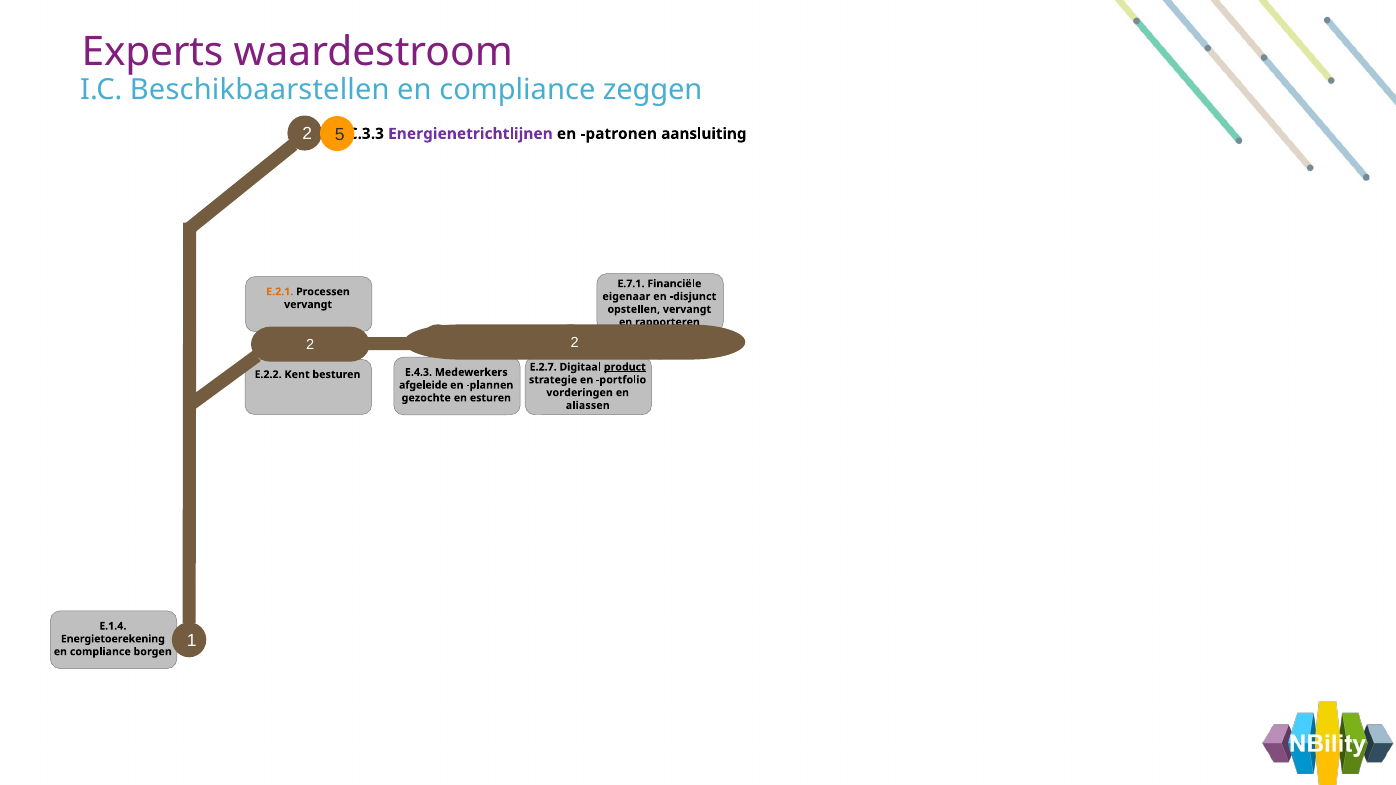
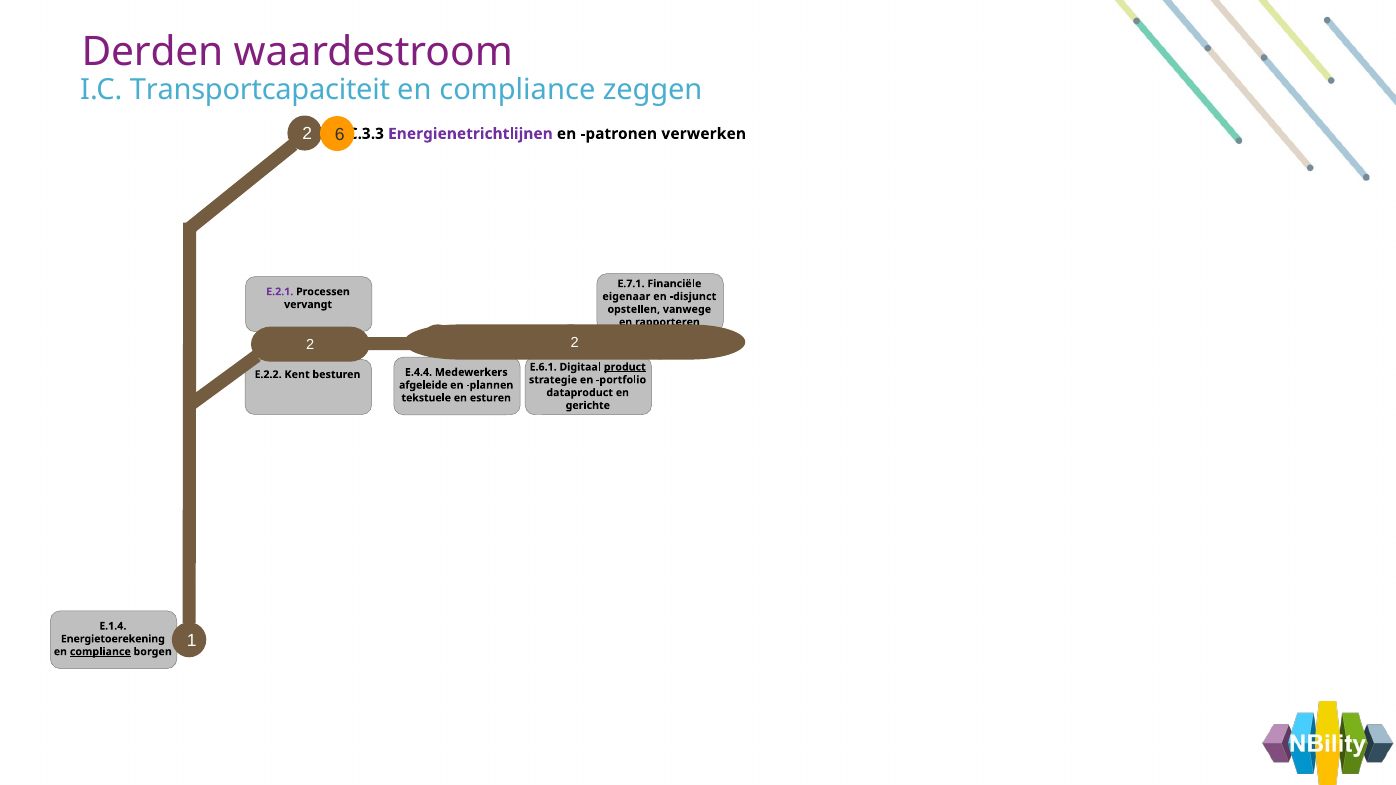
Experts: Experts -> Derden
Beschikbaarstellen: Beschikbaarstellen -> Transportcapaciteit
5: 5 -> 6
aansluiting: aansluiting -> verwerken
E.2.1 colour: orange -> purple
opstellen vervangt: vervangt -> vanwege
E.2.7: E.2.7 -> E.6.1
E.4.3: E.4.3 -> E.4.4
vorderingen: vorderingen -> dataproduct
gezochte: gezochte -> tekstuele
aliassen: aliassen -> gerichte
compliance at (100, 652) underline: none -> present
